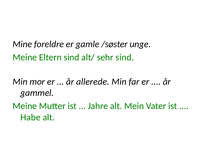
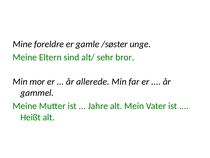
sehr sind: sind -> bror
Habe: Habe -> Heißt
